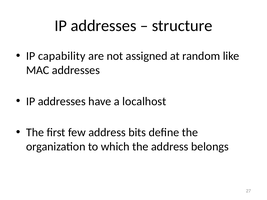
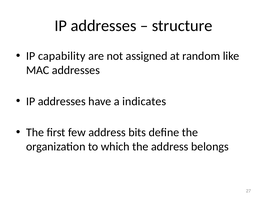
localhost: localhost -> indicates
